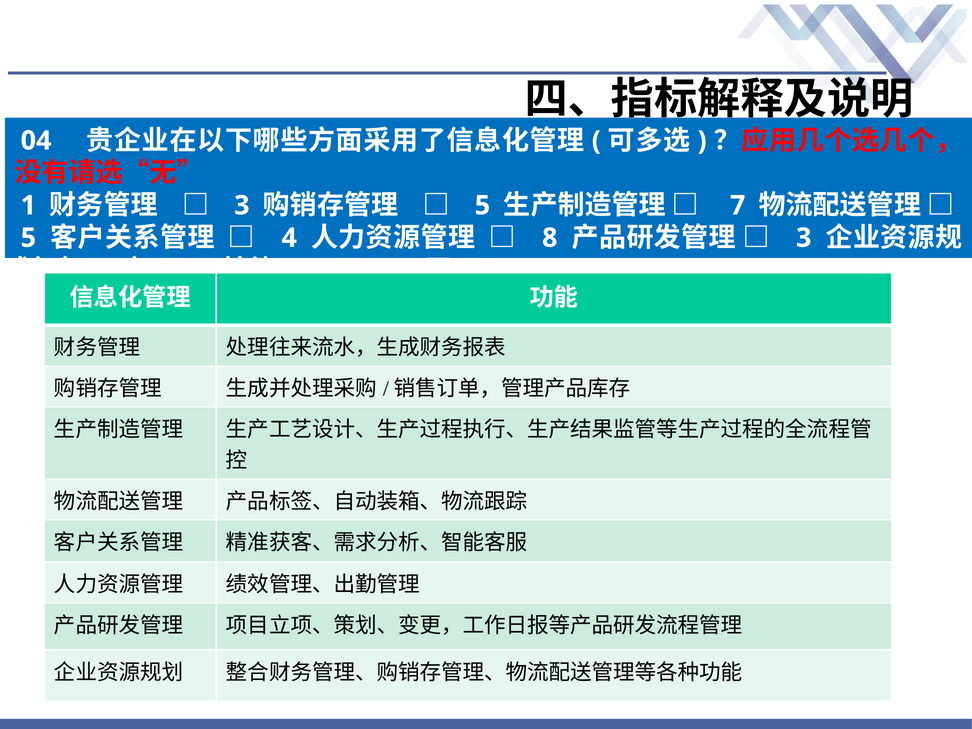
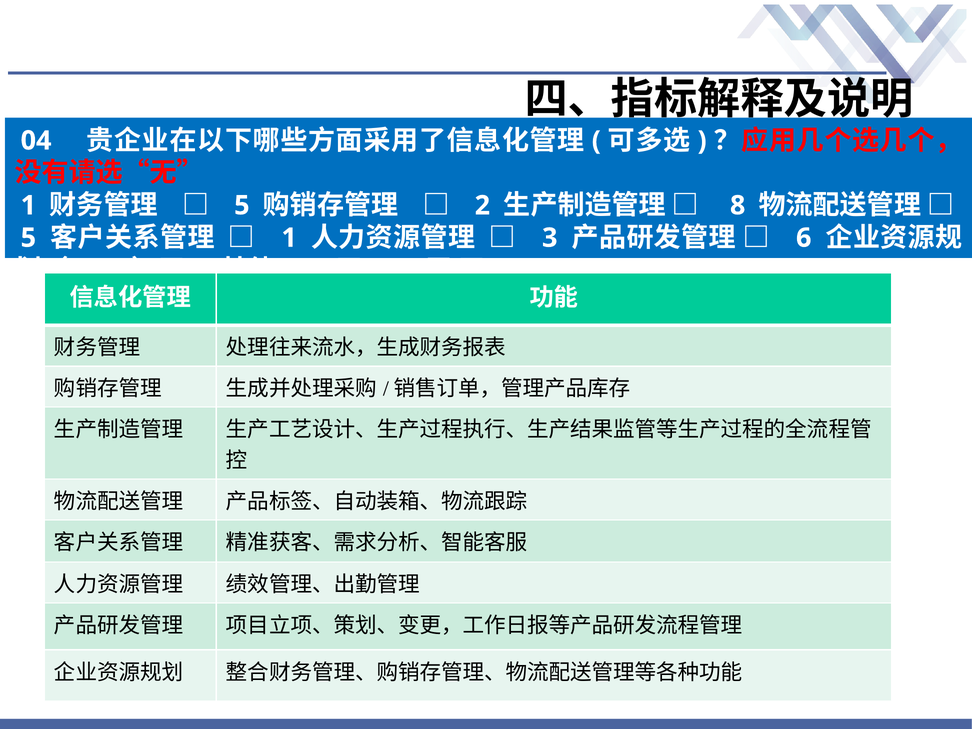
3 at (242, 205): 3 -> 5
5 at (482, 205): 5 -> 2
7: 7 -> 8
4 at (289, 238): 4 -> 1
8: 8 -> 3
3 at (804, 238): 3 -> 6
